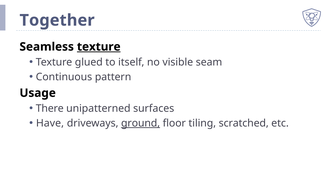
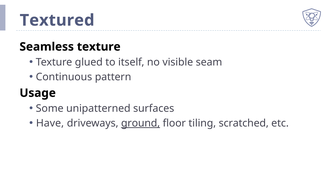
Together: Together -> Textured
texture at (99, 47) underline: present -> none
There: There -> Some
